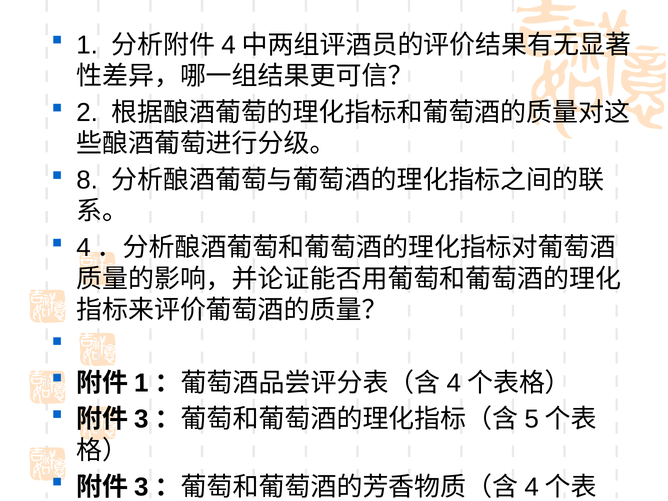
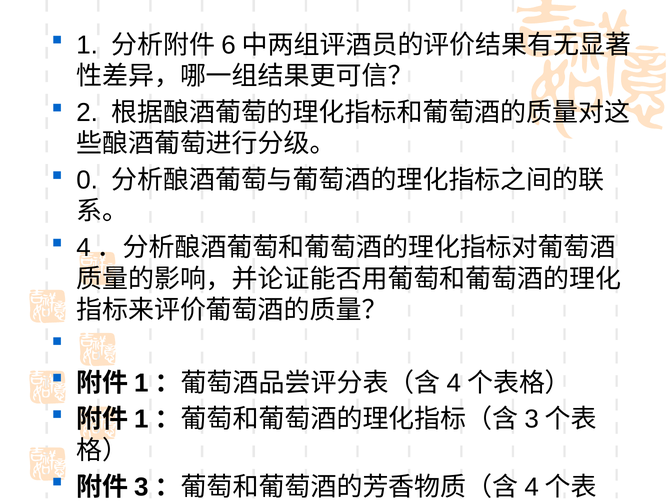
4 at (229, 45): 4 -> 6
8: 8 -> 0
3 at (142, 419): 3 -> 1
5 at (532, 419): 5 -> 3
